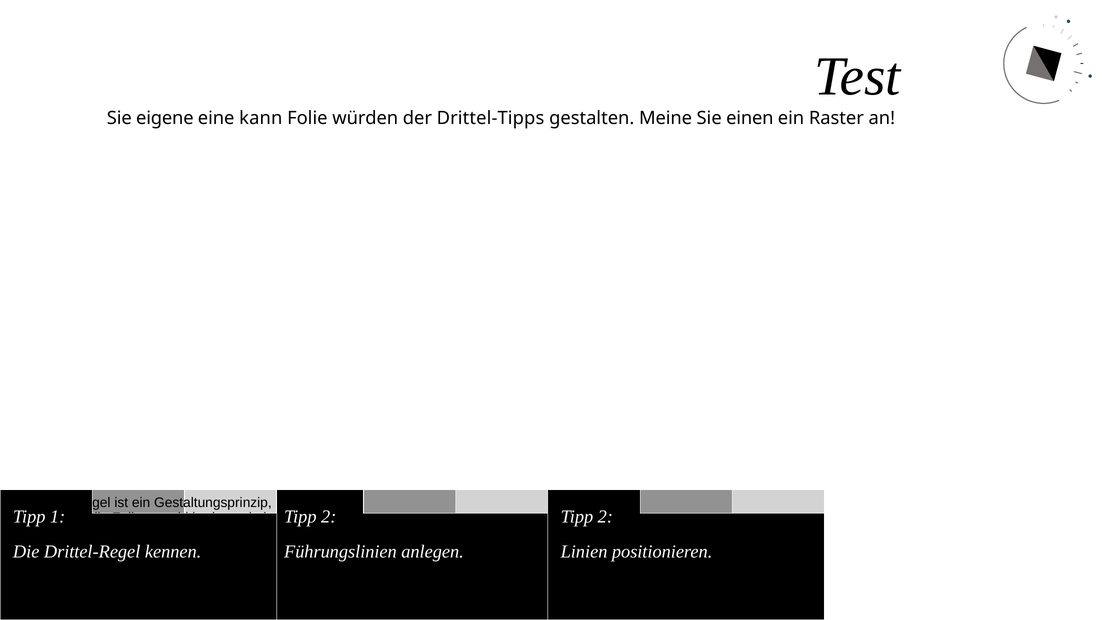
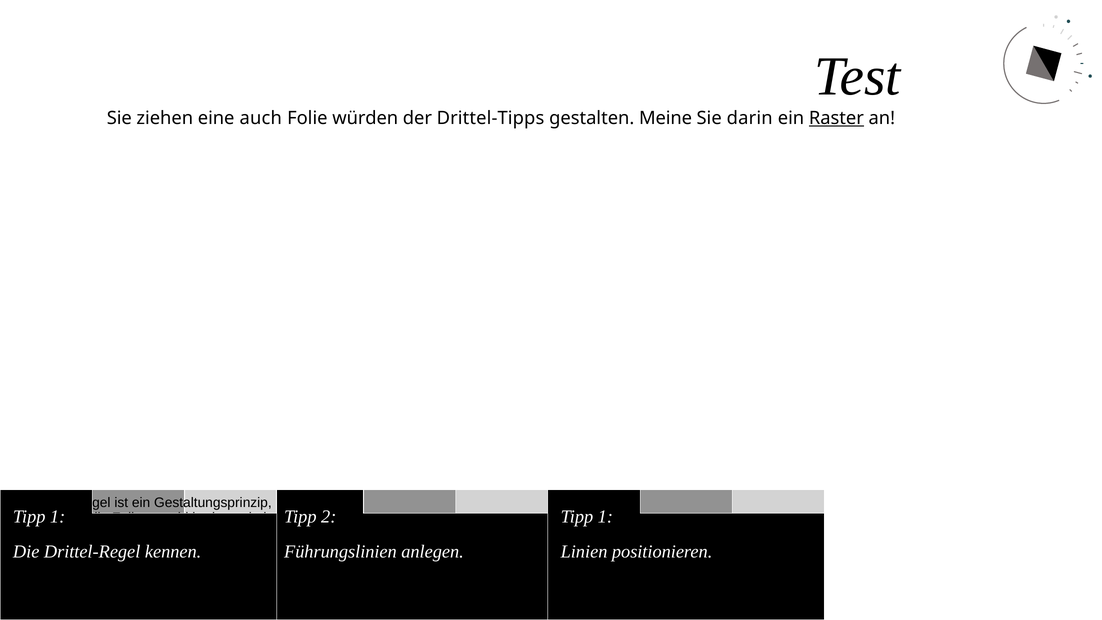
Sie eigene: eigene -> ziehen
eine kann: kann -> auch
einen at (750, 118): einen -> darin
Raster at (836, 118) underline: none -> present
2 at (605, 516): 2 -> 1
